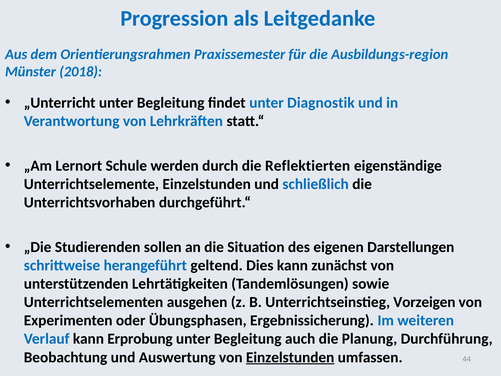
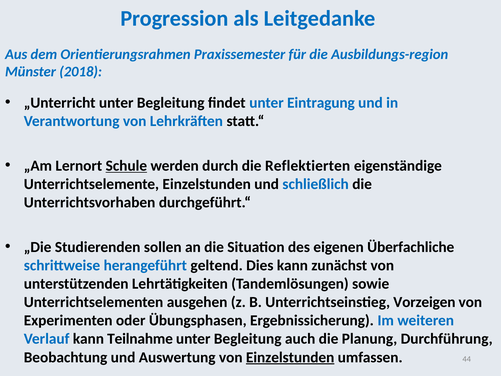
Diagnostik: Diagnostik -> Eintragung
Schule underline: none -> present
Darstellungen: Darstellungen -> Überfachliche
Erprobung: Erprobung -> Teilnahme
